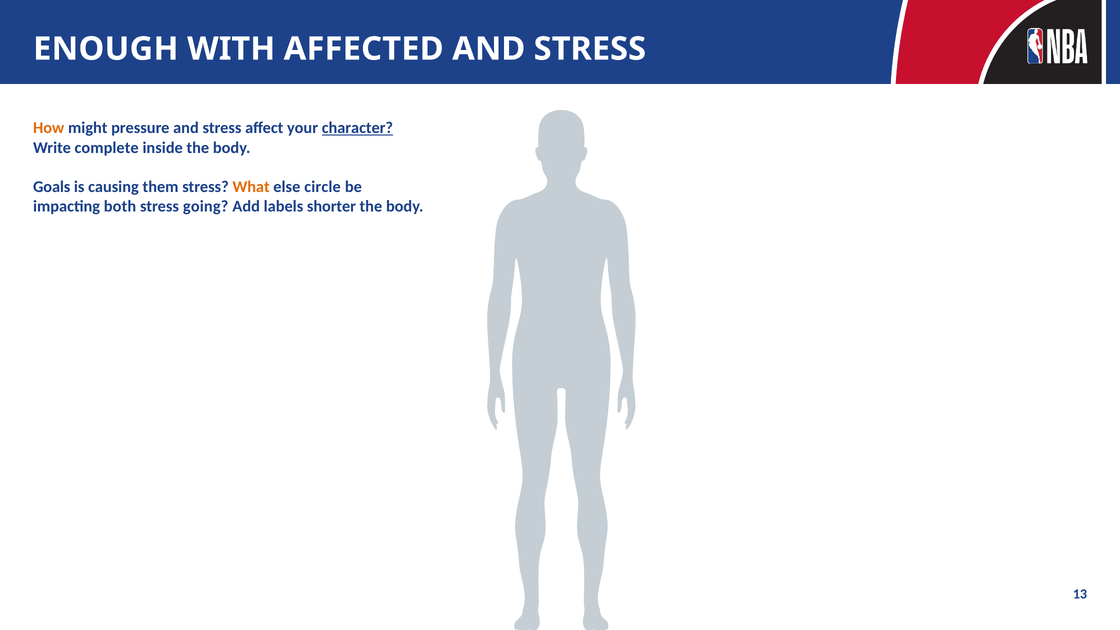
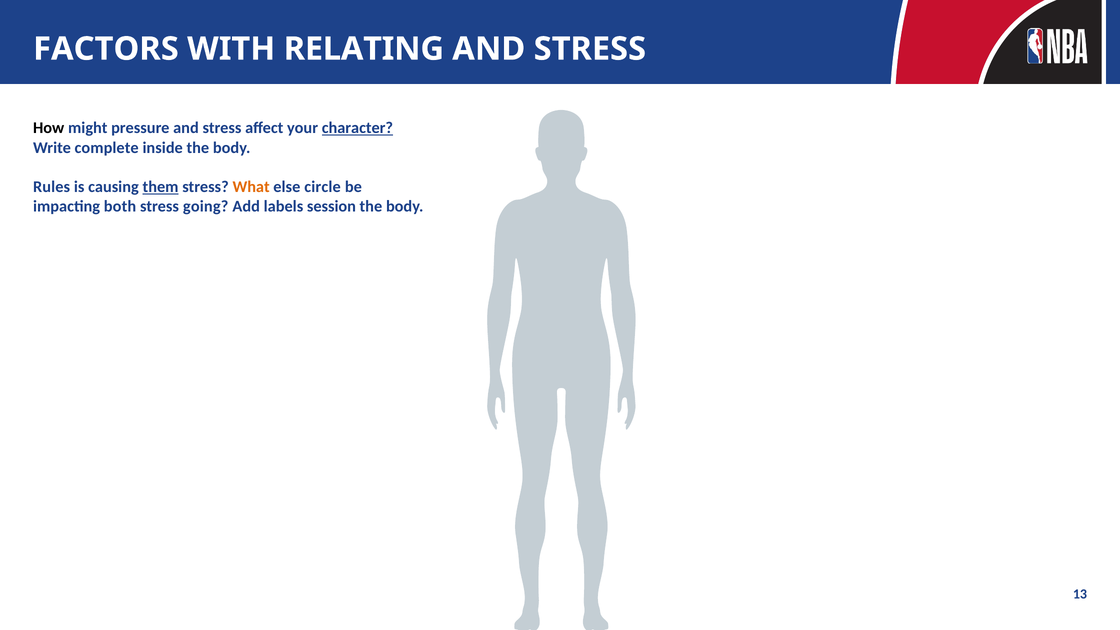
ENOUGH: ENOUGH -> FACTORS
AFFECTED: AFFECTED -> RELATING
How colour: orange -> black
Goals: Goals -> Rules
them underline: none -> present
shorter: shorter -> session
